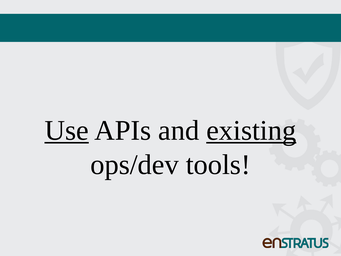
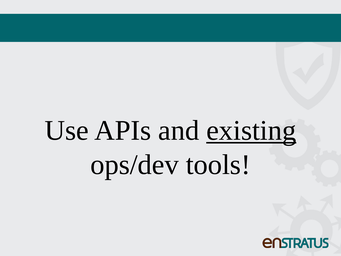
Use underline: present -> none
